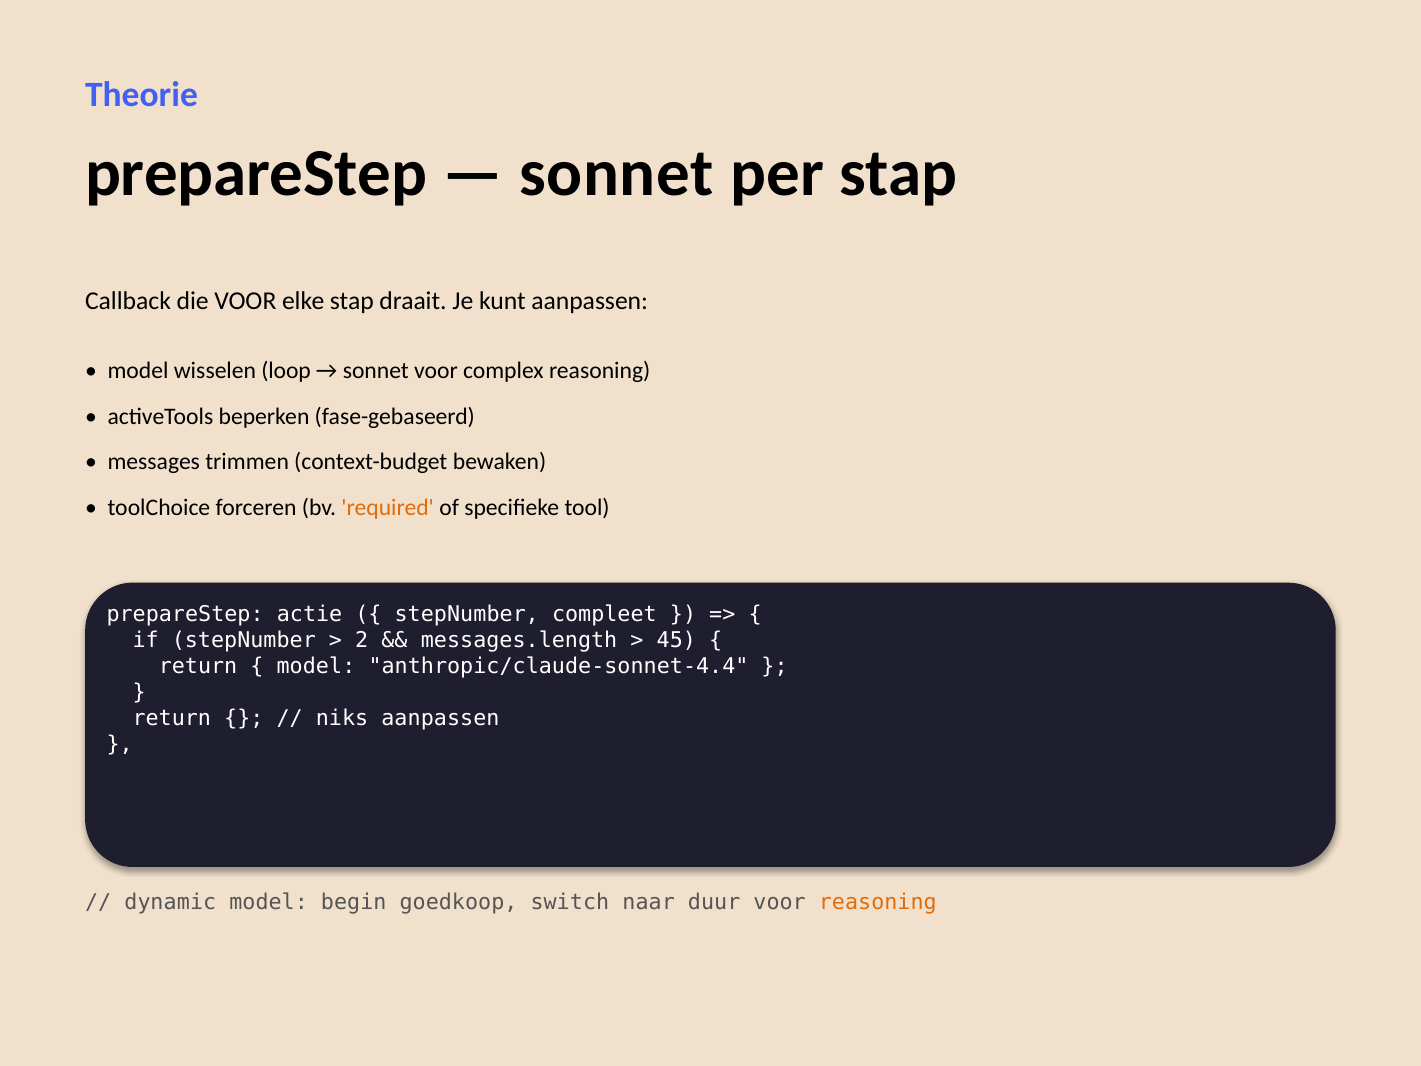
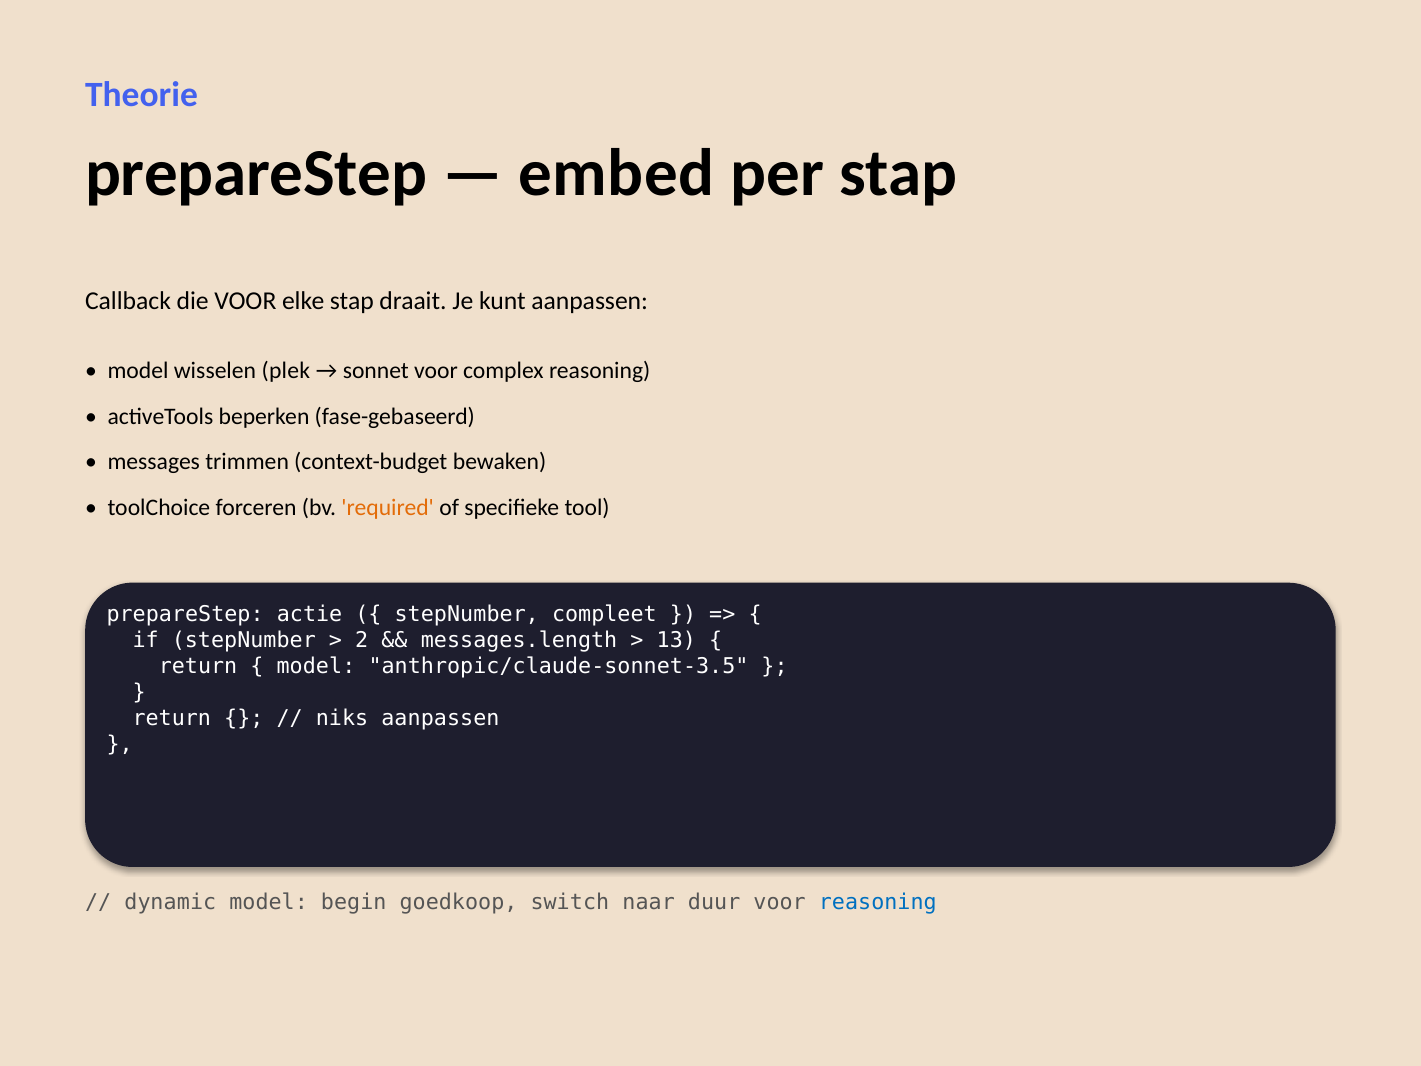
sonnet at (617, 173): sonnet -> embed
loop: loop -> plek
45: 45 -> 13
anthropic/claude-sonnet-4.4: anthropic/claude-sonnet-4.4 -> anthropic/claude-sonnet-3.5
reasoning at (878, 903) colour: orange -> blue
